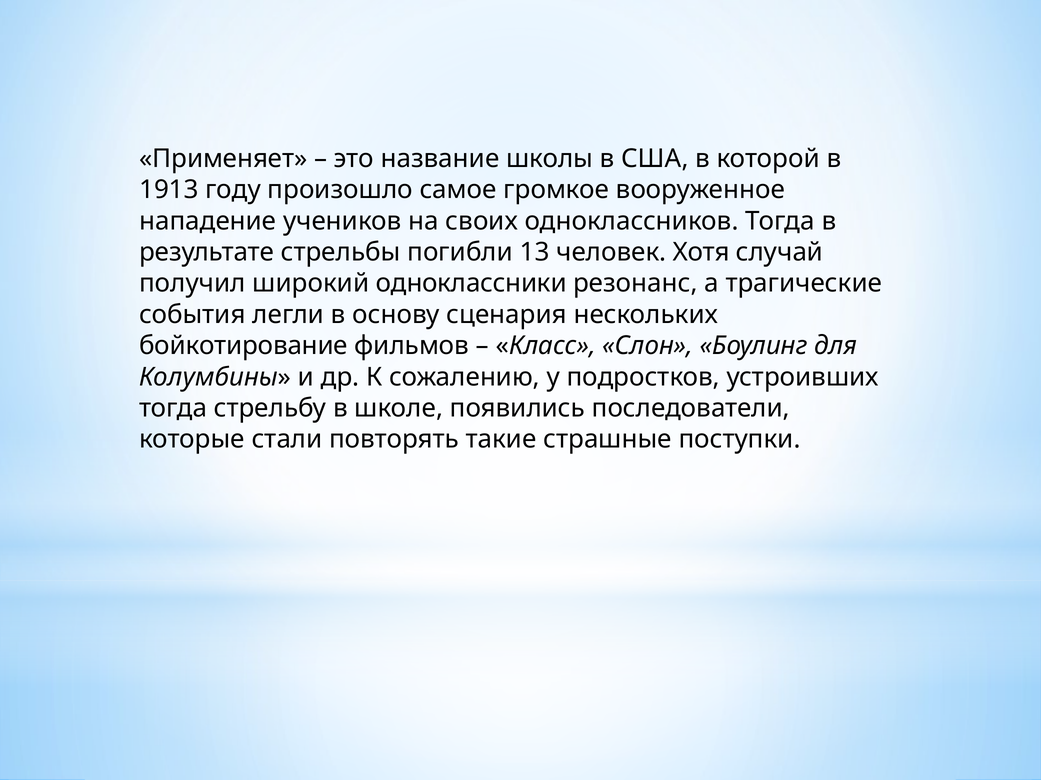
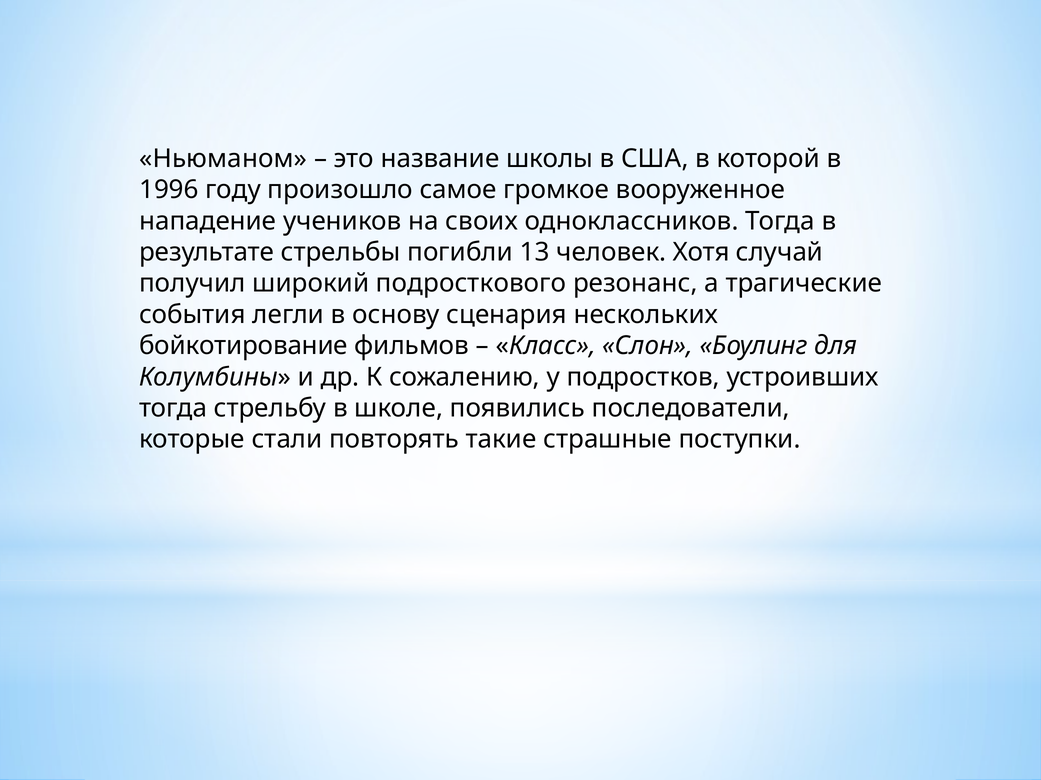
Применяет: Применяет -> Ньюманом
1913: 1913 -> 1996
одноклассники: одноклассники -> подросткового
